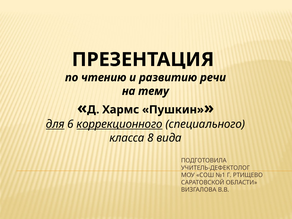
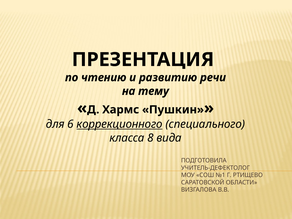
для underline: present -> none
